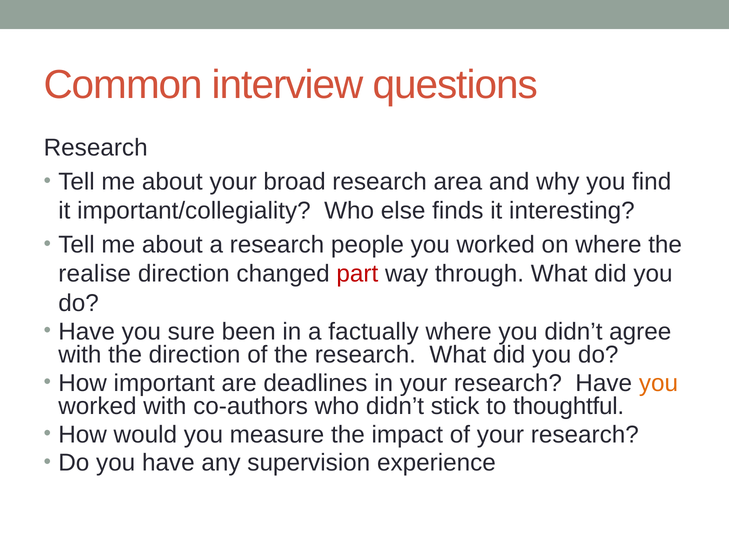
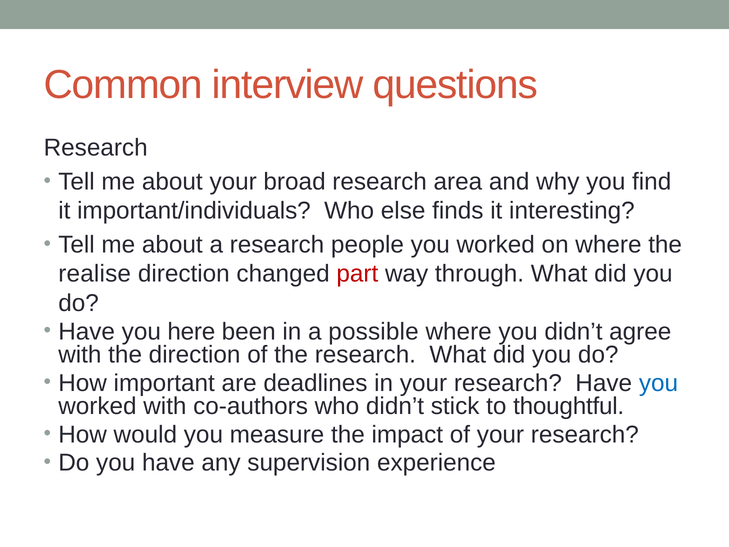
important/collegiality: important/collegiality -> important/individuals
sure: sure -> here
factually: factually -> possible
you at (658, 383) colour: orange -> blue
